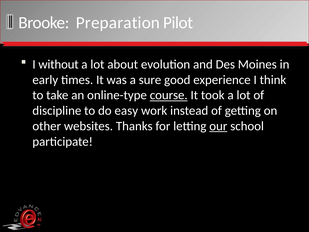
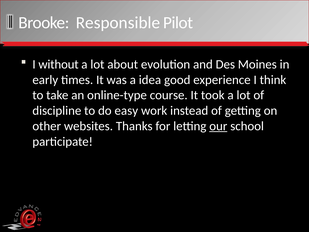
Preparation: Preparation -> Responsible
sure: sure -> idea
course underline: present -> none
